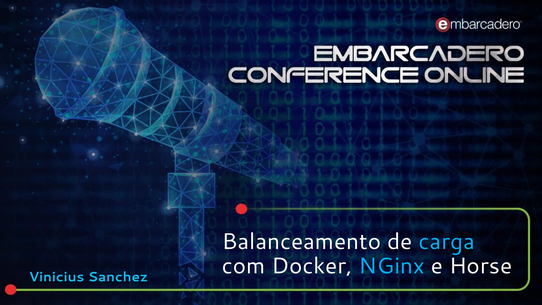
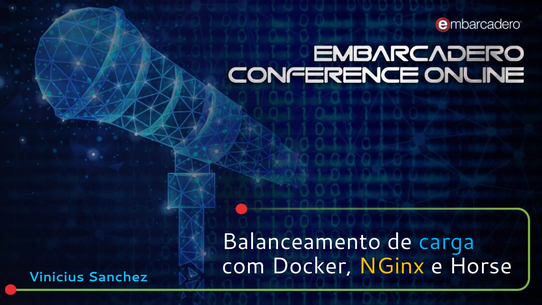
NGinx colour: light blue -> yellow
